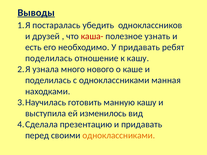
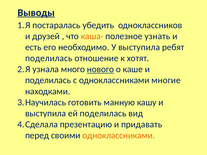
каша- colour: red -> orange
У придавать: придавать -> выступила
к кашу: кашу -> хотят
нового underline: none -> present
манная: манная -> многие
ей изменилось: изменилось -> поделилась
